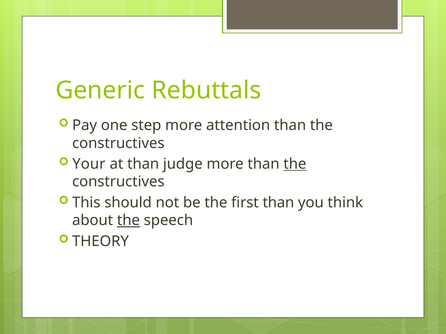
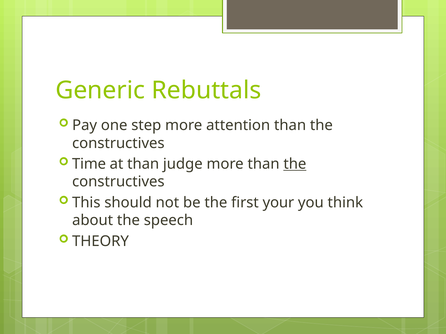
Your: Your -> Time
first than: than -> your
the at (128, 221) underline: present -> none
